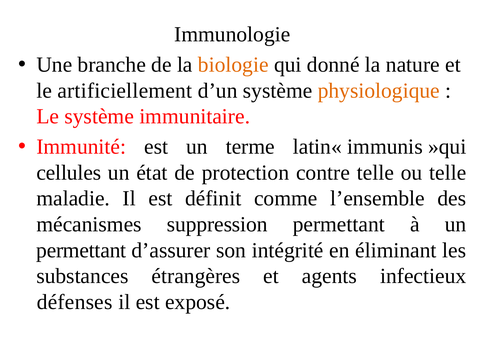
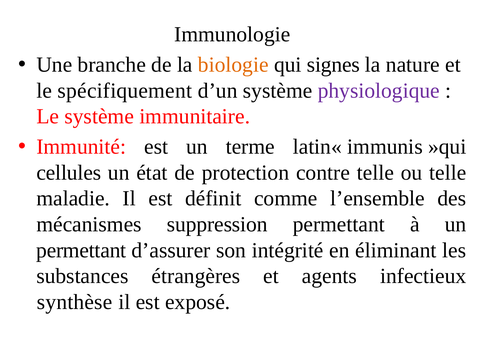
donné: donné -> signes
artificiellement: artificiellement -> spécifiquement
physiologique colour: orange -> purple
défenses: défenses -> synthèse
